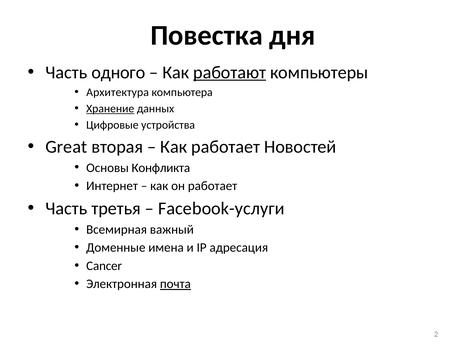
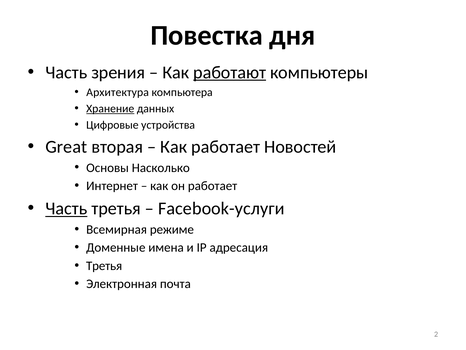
одного: одного -> зрения
Конфликта: Конфликта -> Насколько
Часть at (66, 208) underline: none -> present
важный: важный -> режиме
Cancer at (104, 265): Cancer -> Третья
почта underline: present -> none
